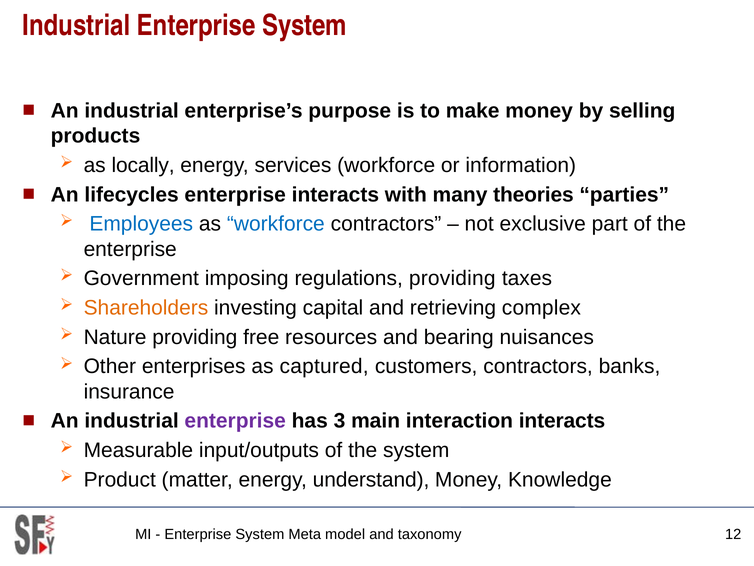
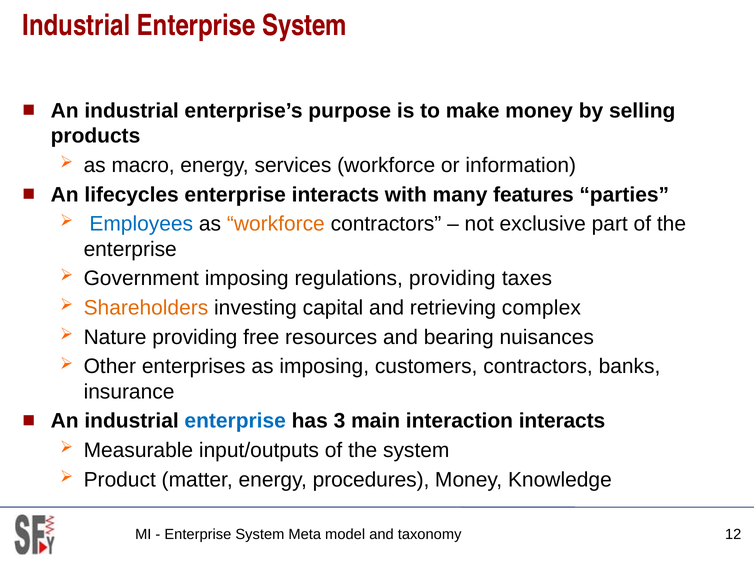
locally: locally -> macro
theories: theories -> features
workforce at (276, 224) colour: blue -> orange
as captured: captured -> imposing
enterprise at (235, 421) colour: purple -> blue
understand: understand -> procedures
